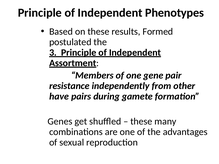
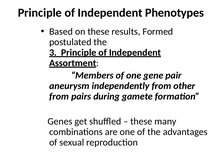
resistance: resistance -> aneurysm
have at (59, 97): have -> from
